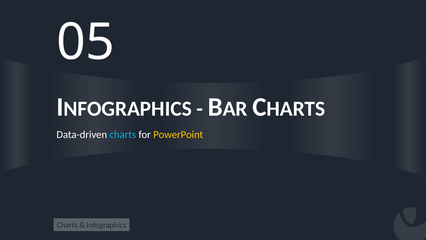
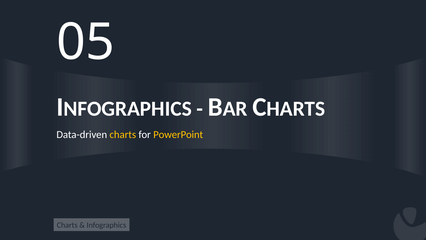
charts at (123, 135) colour: light blue -> yellow
